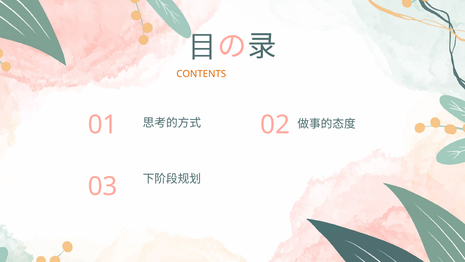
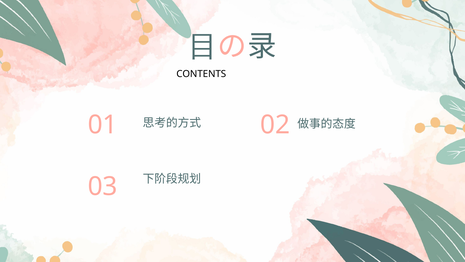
CONTENTS colour: orange -> black
